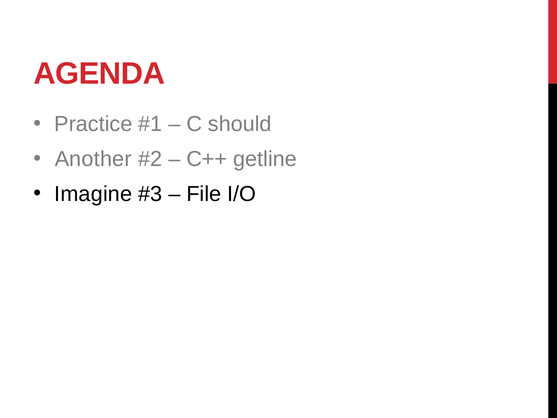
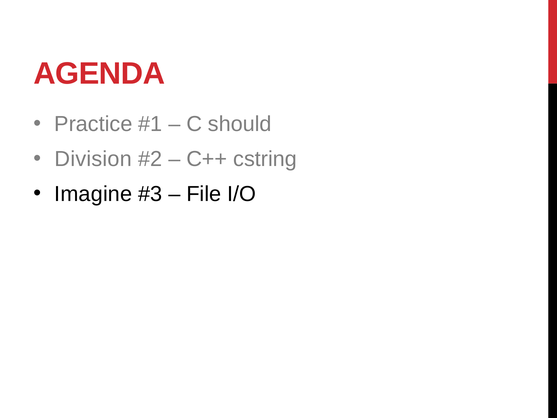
Another: Another -> Division
getline: getline -> cstring
